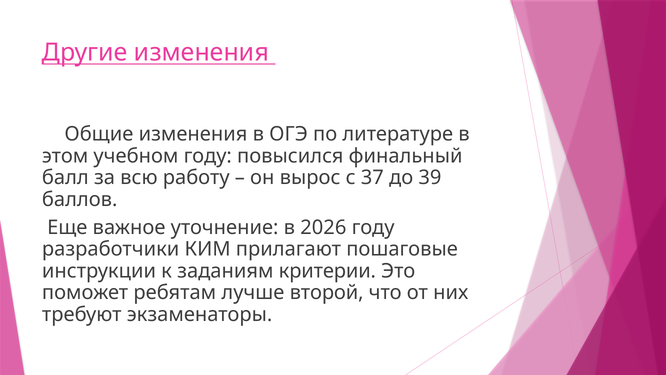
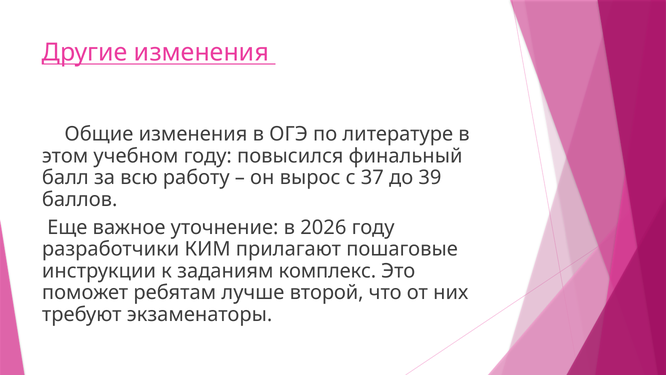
критерии: критерии -> комплекс
